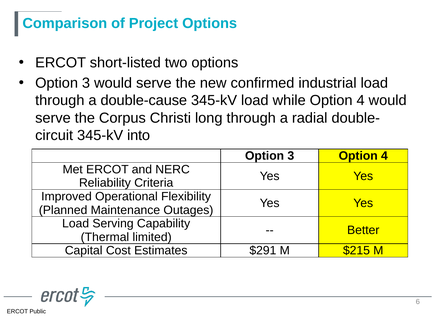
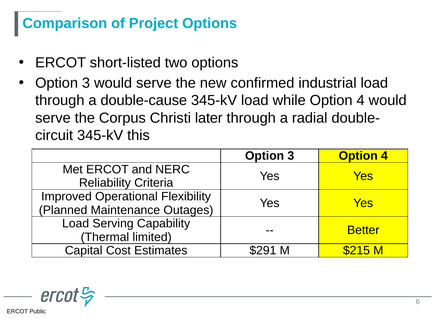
long: long -> later
into: into -> this
